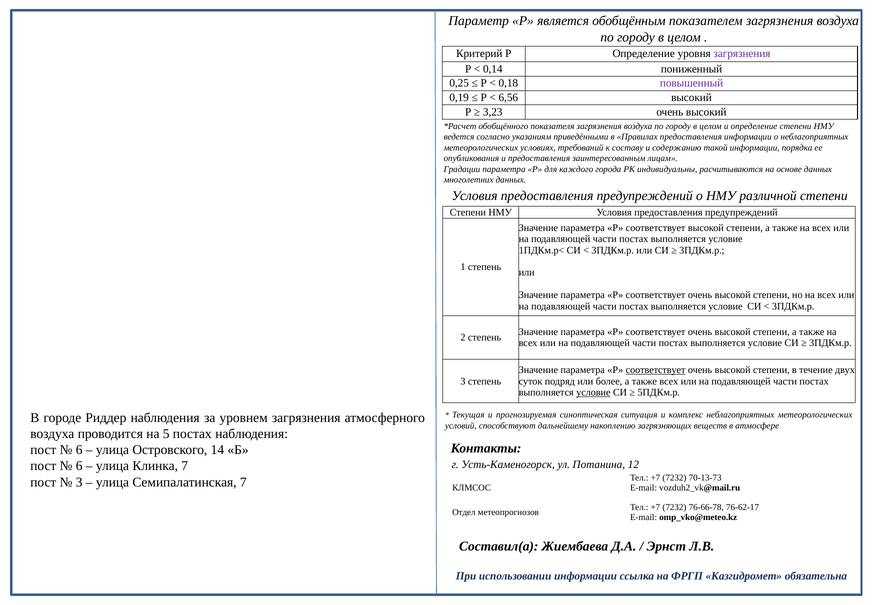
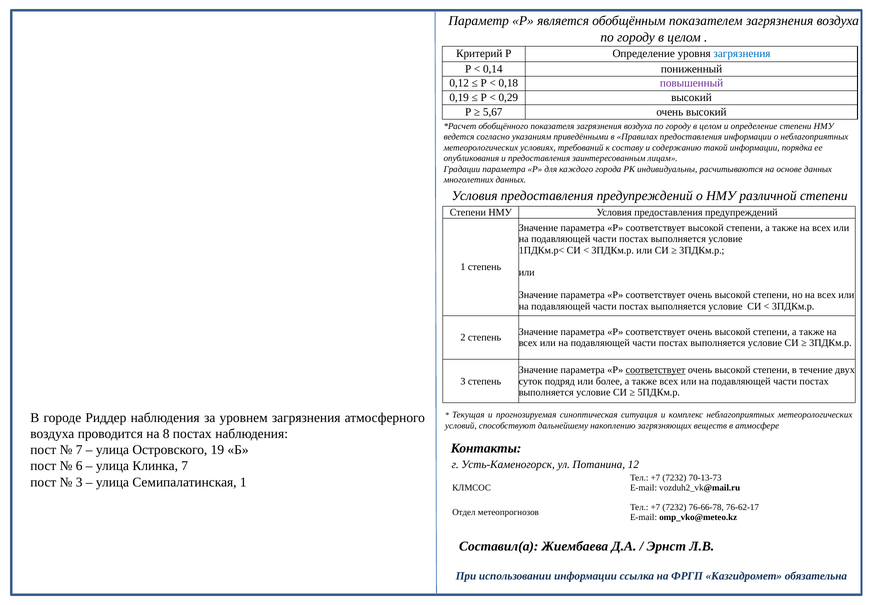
загрязнения at (742, 53) colour: purple -> blue
0,25: 0,25 -> 0,12
6,56: 6,56 -> 0,29
3,23: 3,23 -> 5,67
условие at (593, 392) underline: present -> none
5: 5 -> 8
6 at (79, 449): 6 -> 7
14: 14 -> 19
Семипалатинская 7: 7 -> 1
